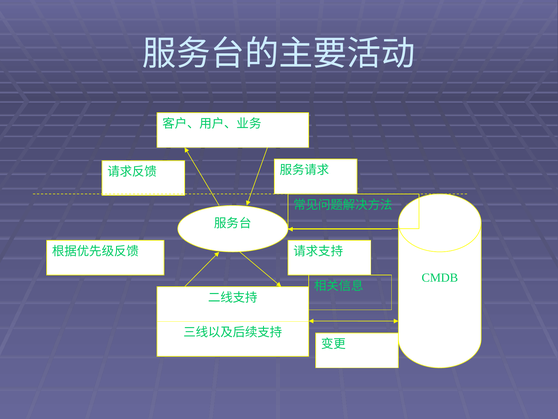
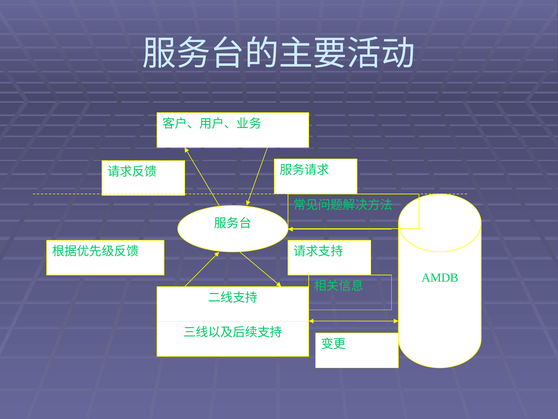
CMDB: CMDB -> AMDB
